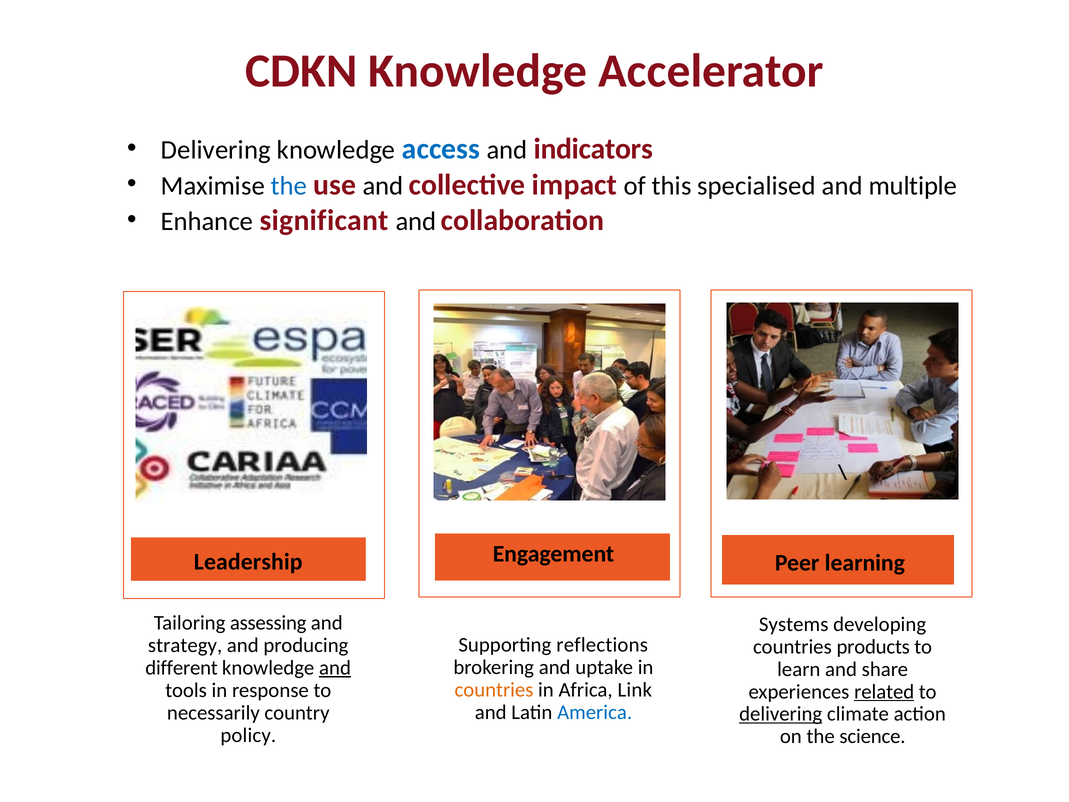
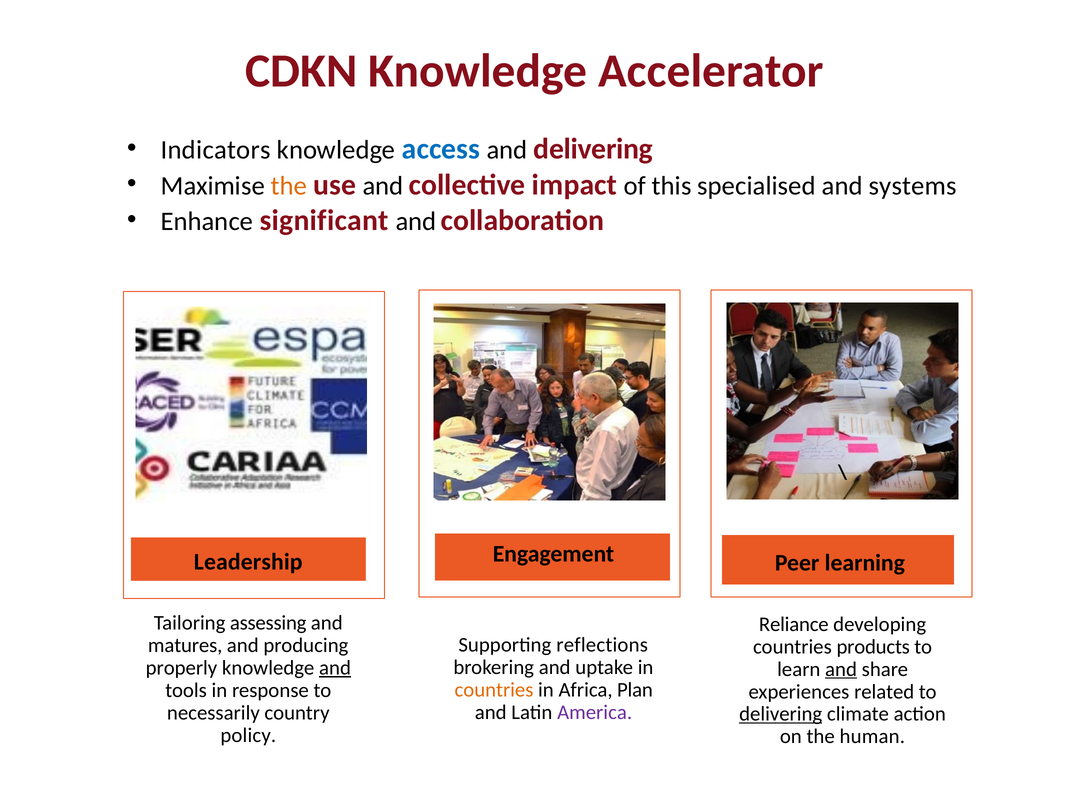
Delivering at (216, 150): Delivering -> Indicators
and indicators: indicators -> delivering
the at (289, 186) colour: blue -> orange
multiple: multiple -> systems
Systems: Systems -> Reliance
strategy: strategy -> matures
different: different -> properly
and at (841, 669) underline: none -> present
Link: Link -> Plan
related underline: present -> none
America colour: blue -> purple
science: science -> human
